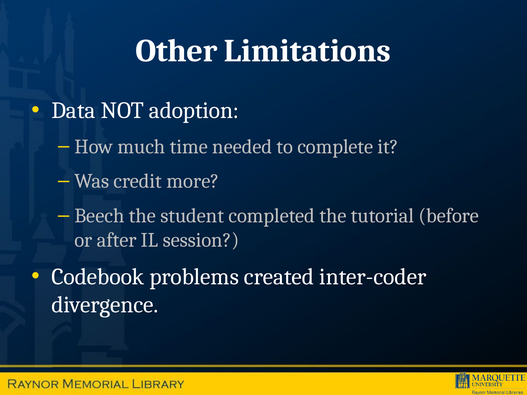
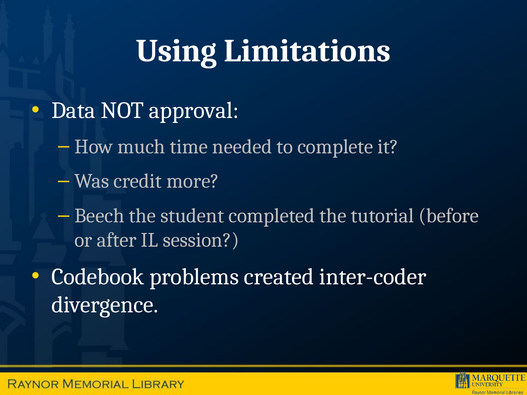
Other: Other -> Using
adoption: adoption -> approval
